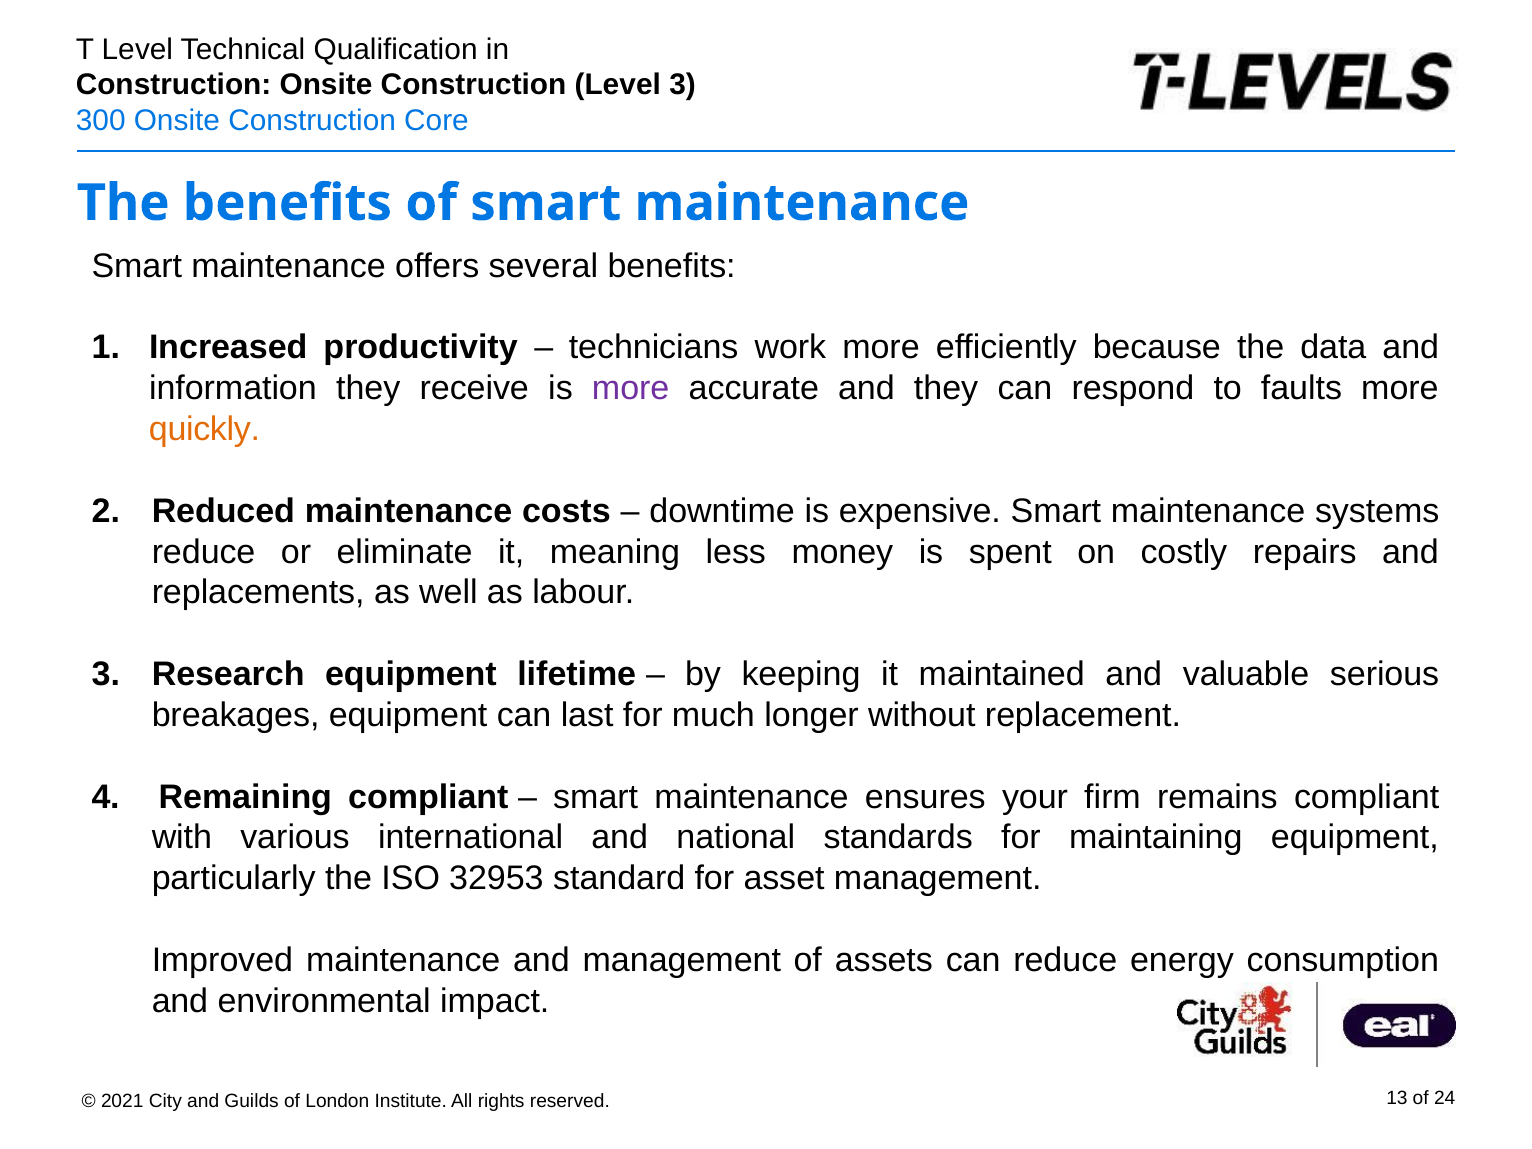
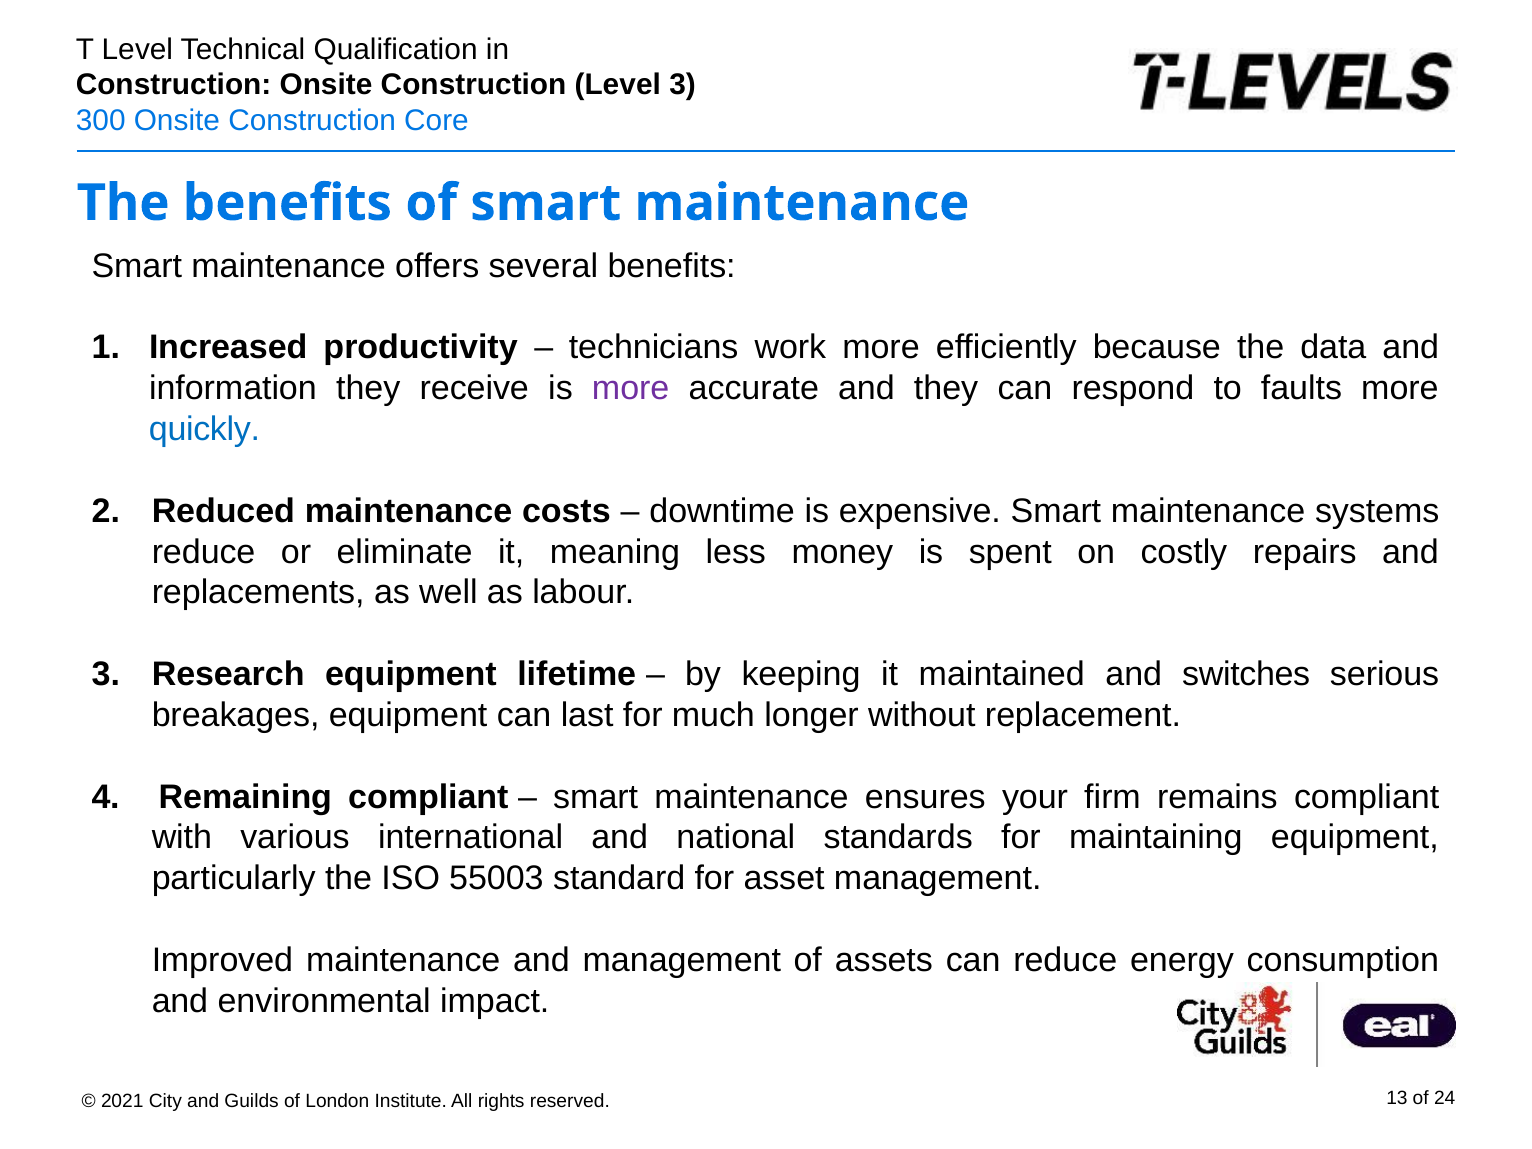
quickly colour: orange -> blue
valuable: valuable -> switches
32953: 32953 -> 55003
